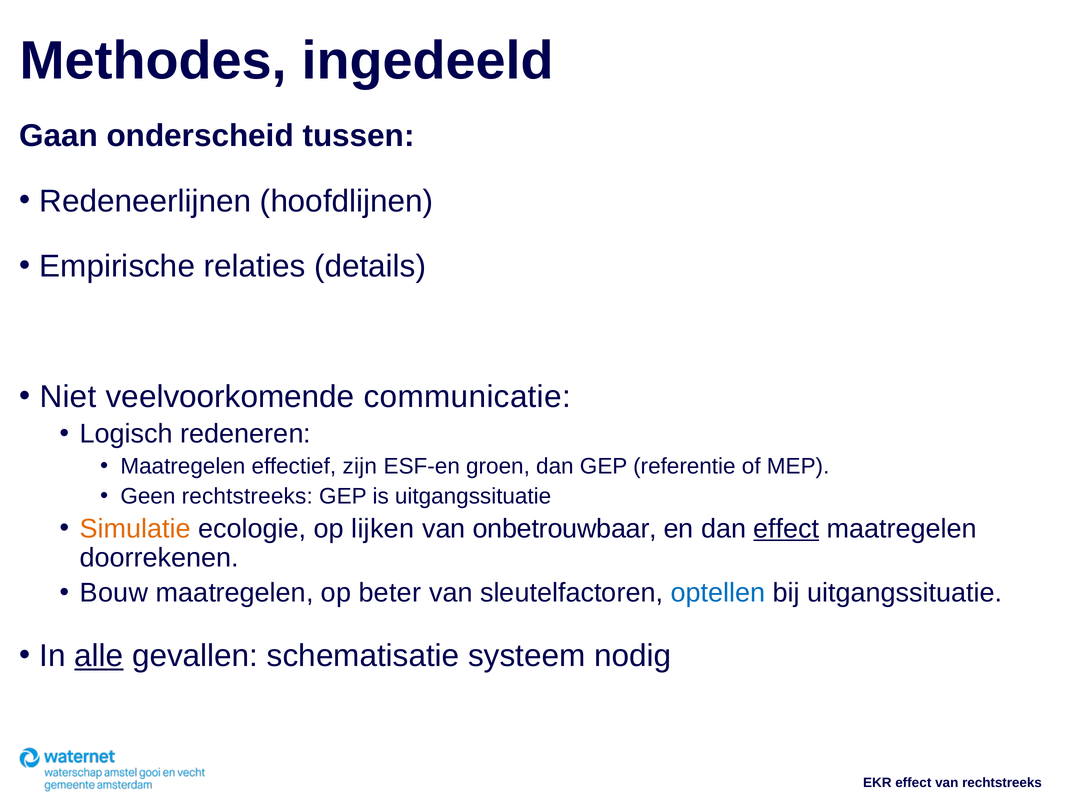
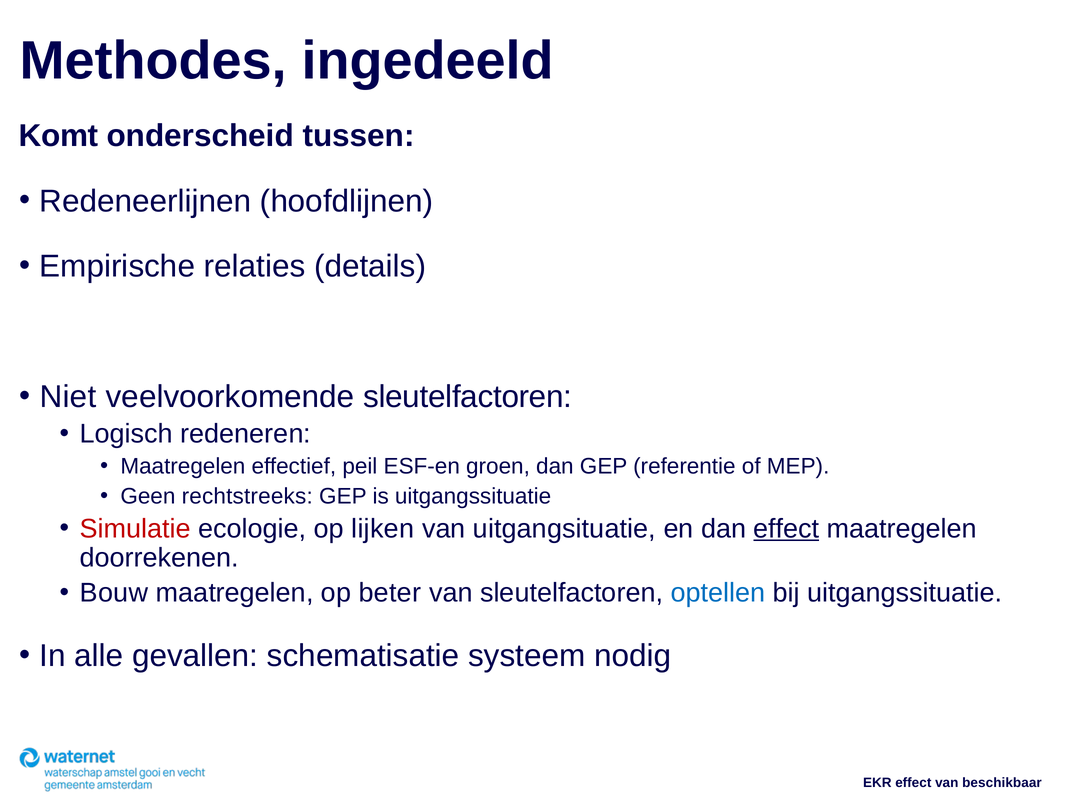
Gaan: Gaan -> Komt
veelvoorkomende communicatie: communicatie -> sleutelfactoren
zijn: zijn -> peil
Simulatie colour: orange -> red
onbetrouwbaar: onbetrouwbaar -> uitgangsituatie
alle underline: present -> none
van rechtstreeks: rechtstreeks -> beschikbaar
